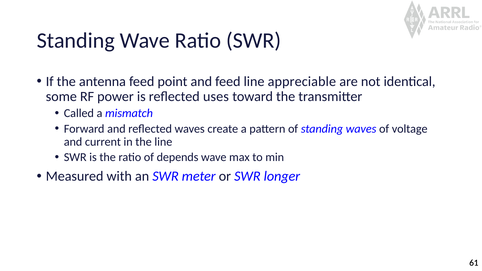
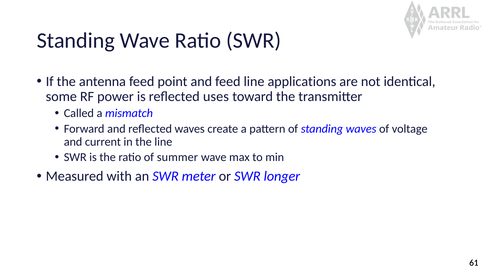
appreciable: appreciable -> applications
depends: depends -> summer
